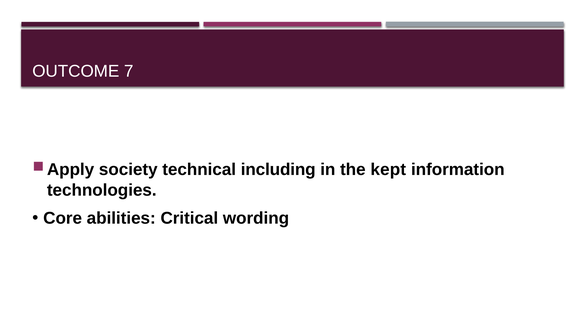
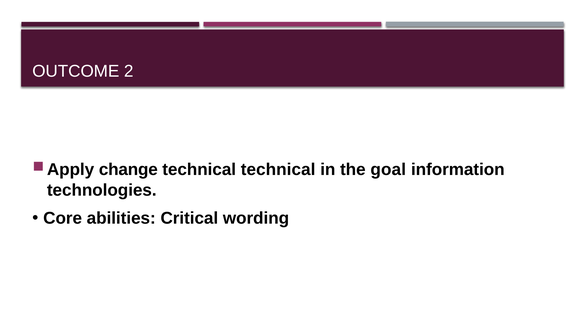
7: 7 -> 2
society: society -> change
technical including: including -> technical
kept: kept -> goal
